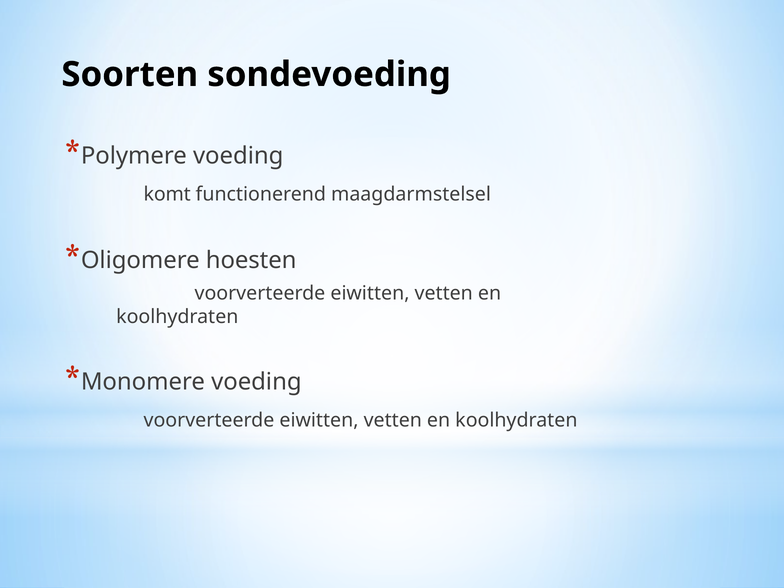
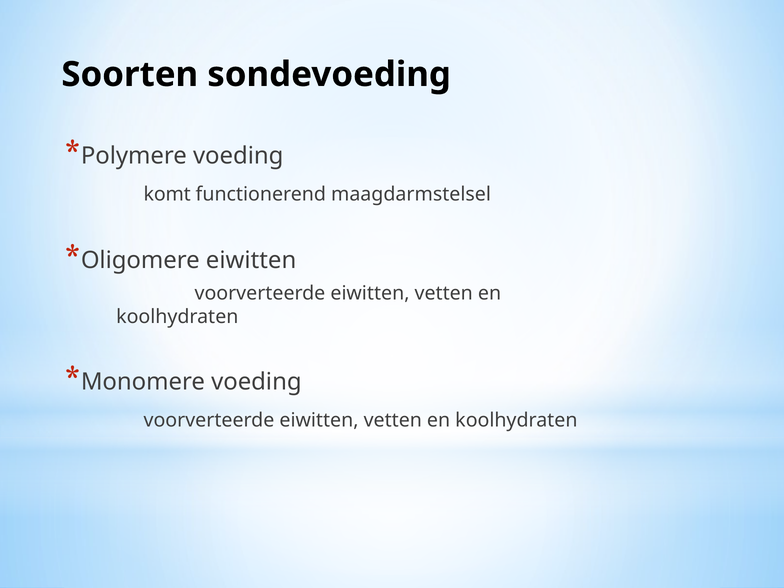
Oligomere hoesten: hoesten -> eiwitten
